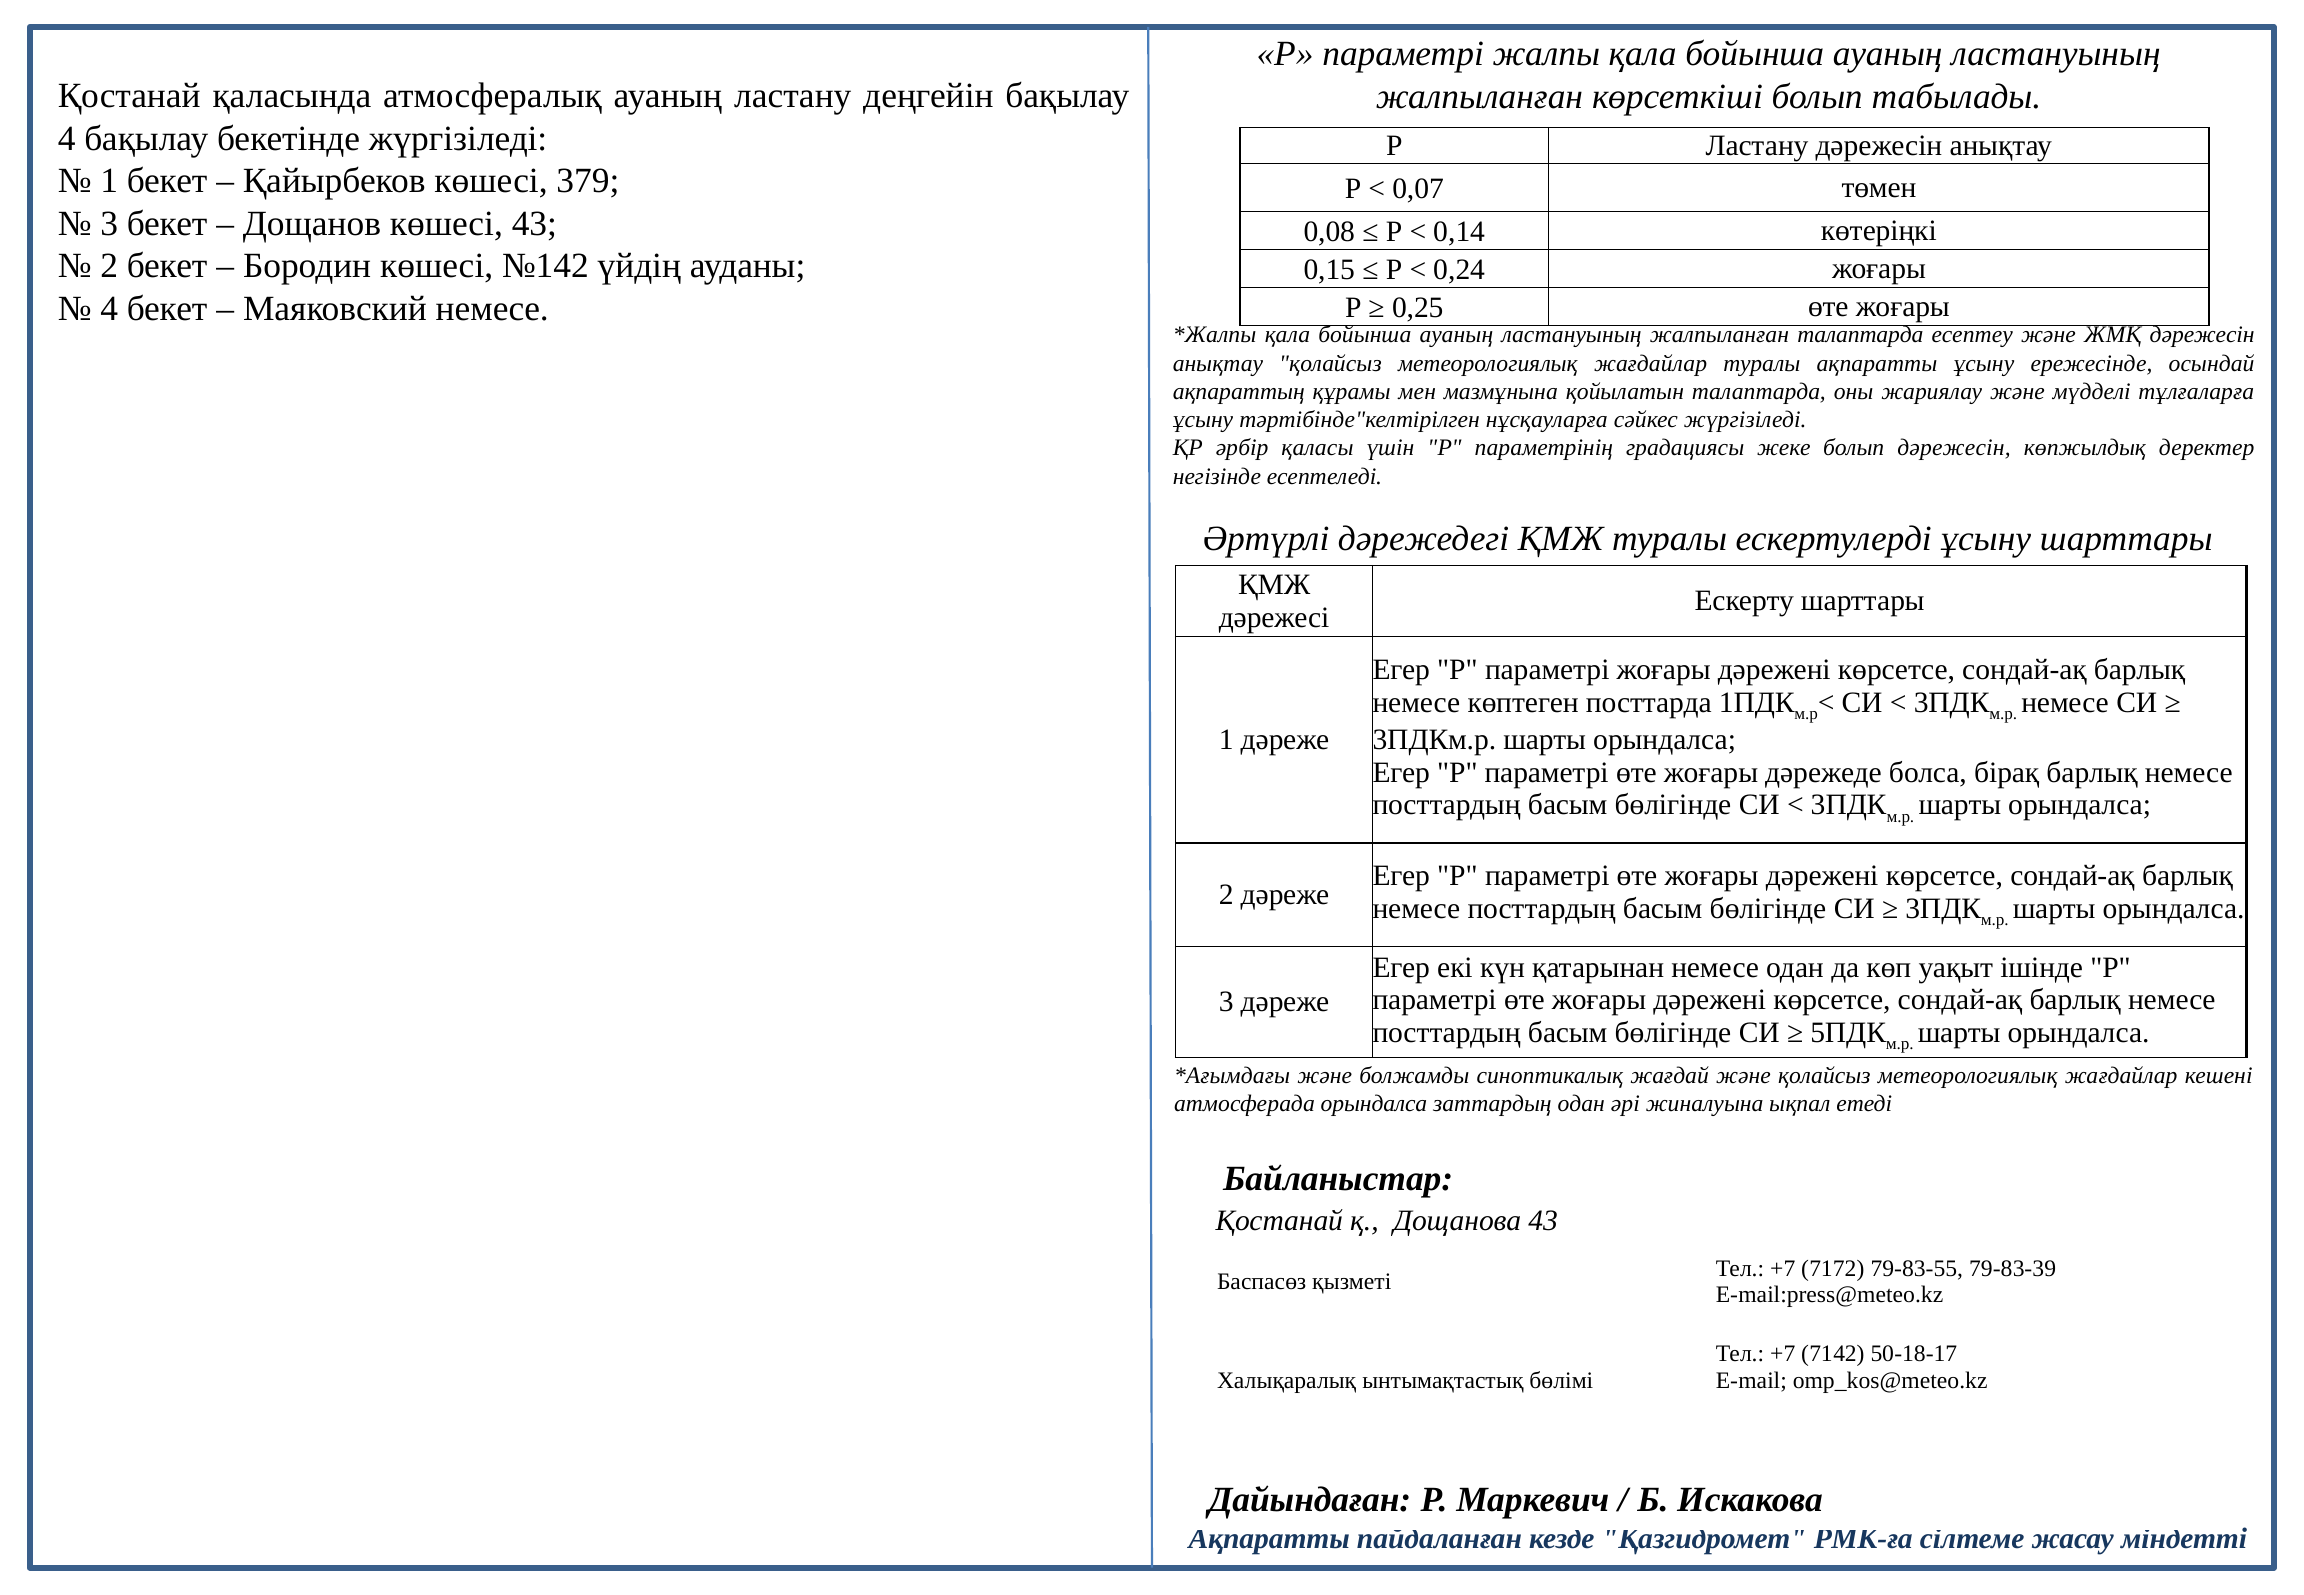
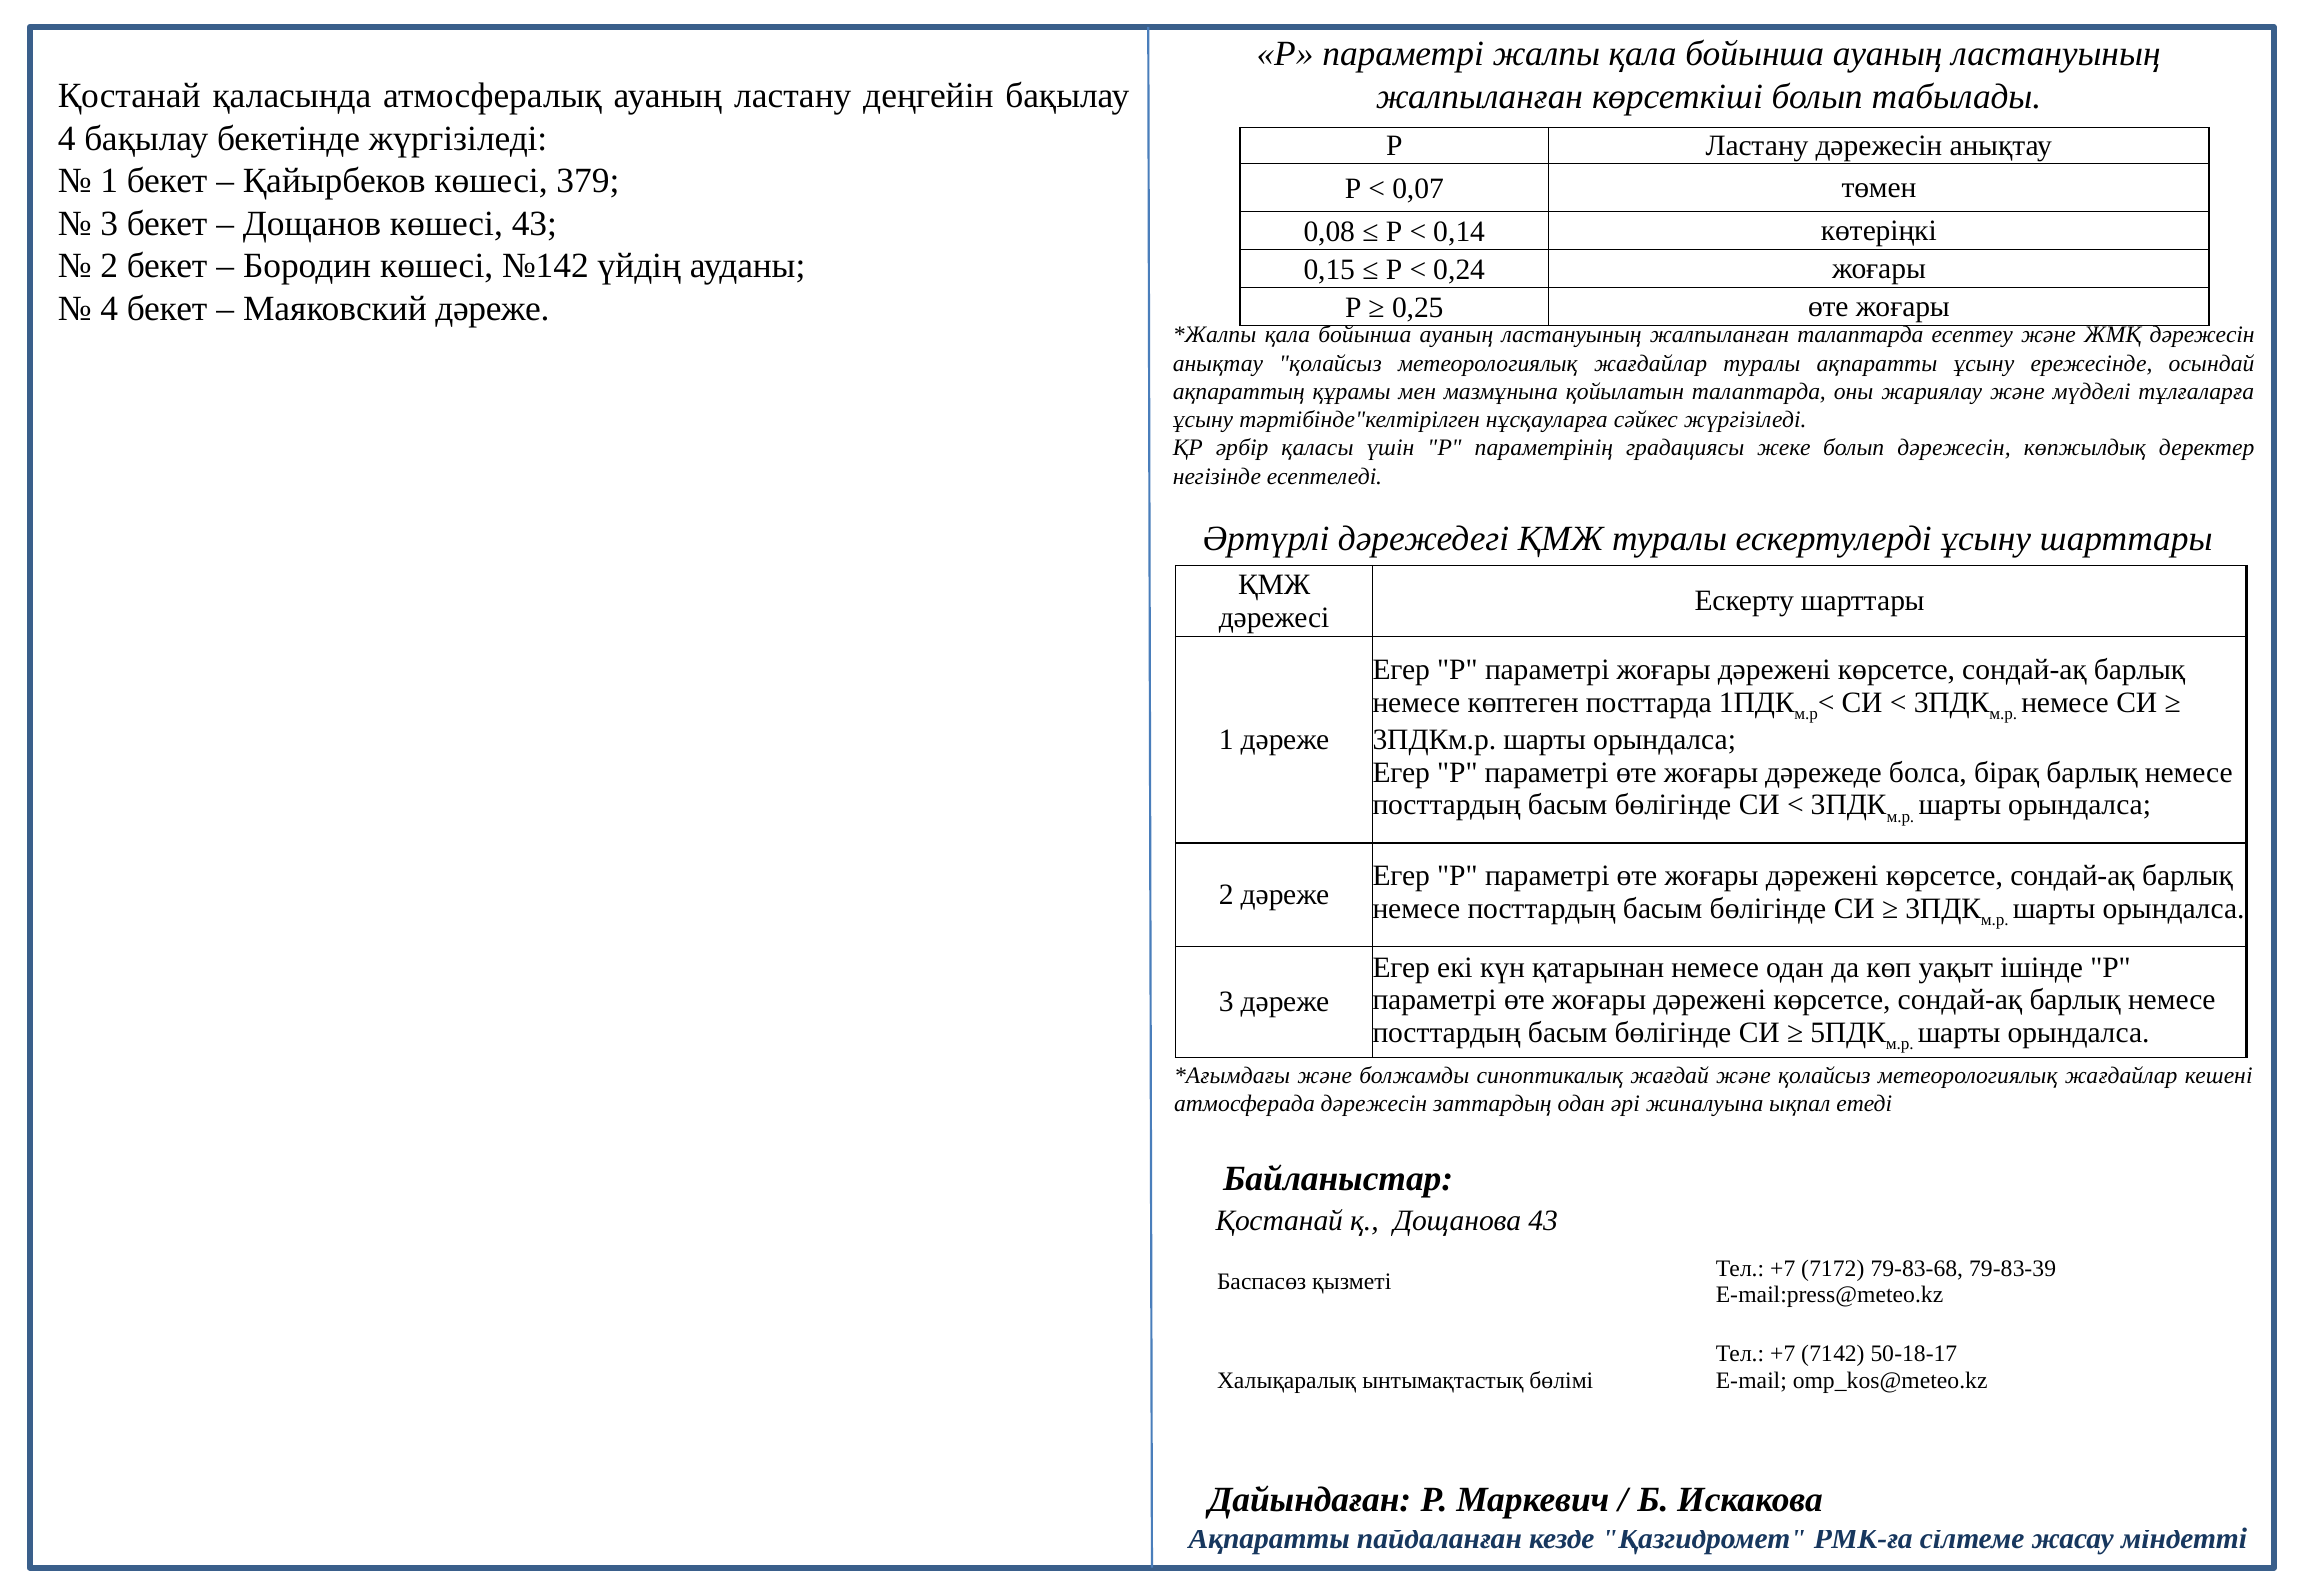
Маяковский немесе: немесе -> дәреже
атмосферада орындалса: орындалса -> дәрежесін
79-83-55: 79-83-55 -> 79-83-68
